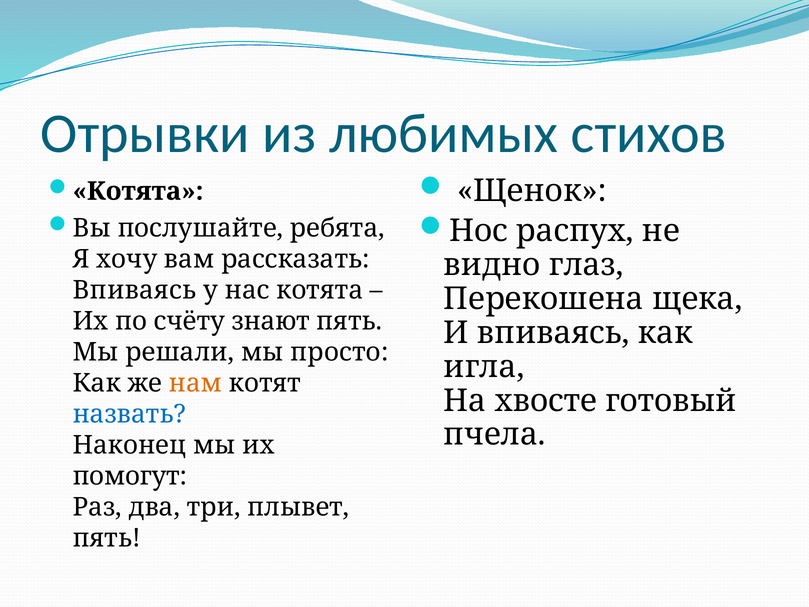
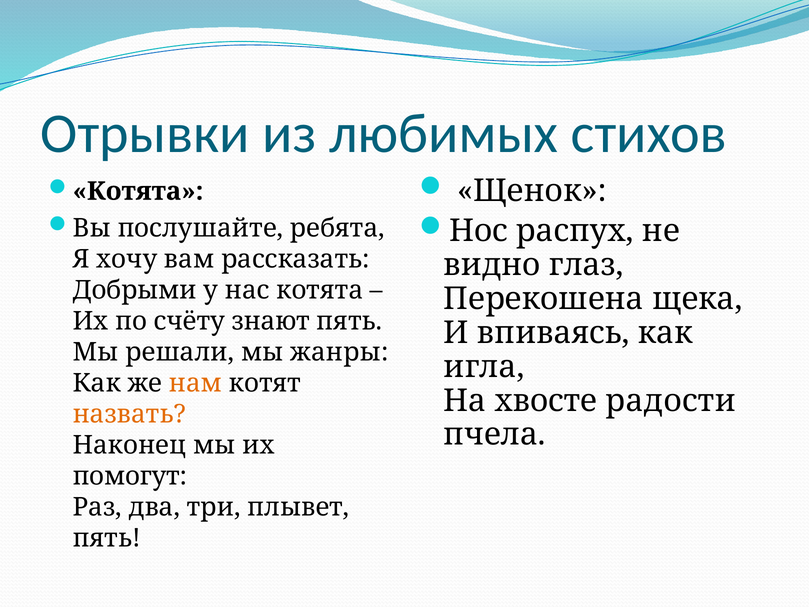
Впиваясь at (135, 290): Впиваясь -> Добрыми
просто: просто -> жанры
готовый: готовый -> радости
назвать colour: blue -> orange
